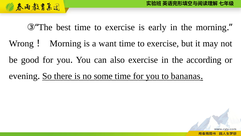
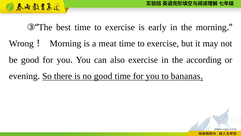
want: want -> meat
no some: some -> good
